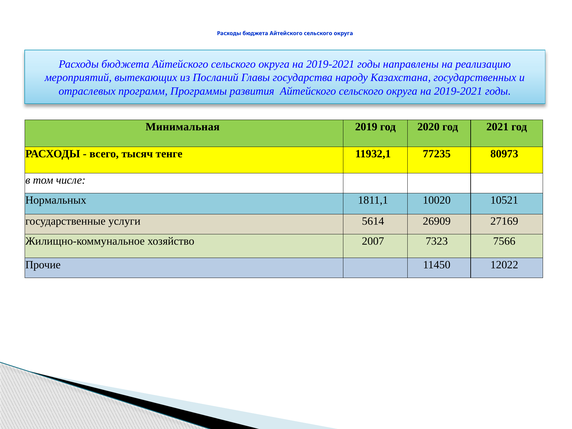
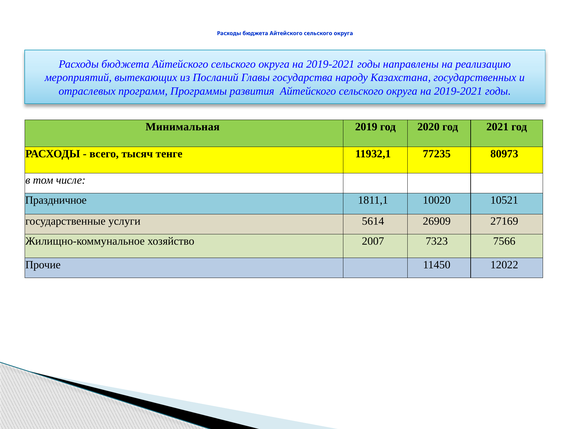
Нормальных: Нормальных -> Праздничное
